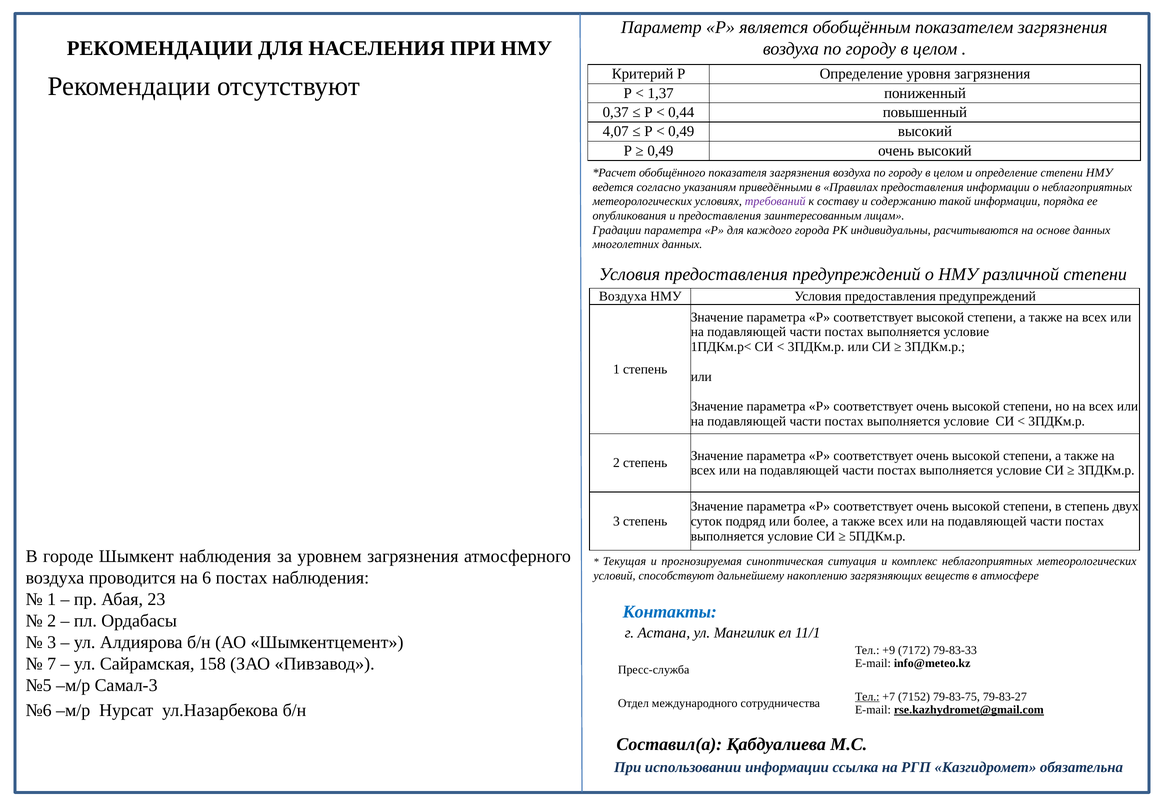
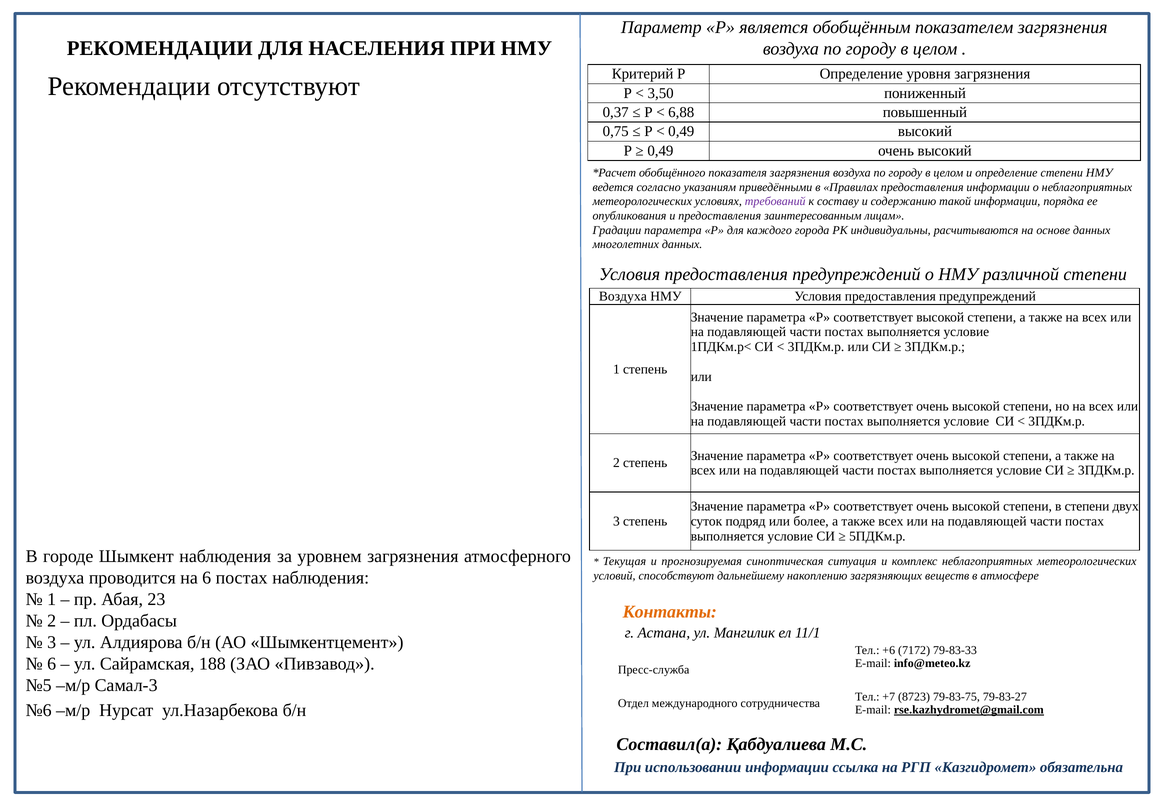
1,37: 1,37 -> 3,50
0,44: 0,44 -> 6,88
4,07: 4,07 -> 0,75
в степень: степень -> степени
Контакты colour: blue -> orange
+9: +9 -> +6
7 at (52, 664): 7 -> 6
158: 158 -> 188
Тел at (867, 696) underline: present -> none
7152: 7152 -> 8723
